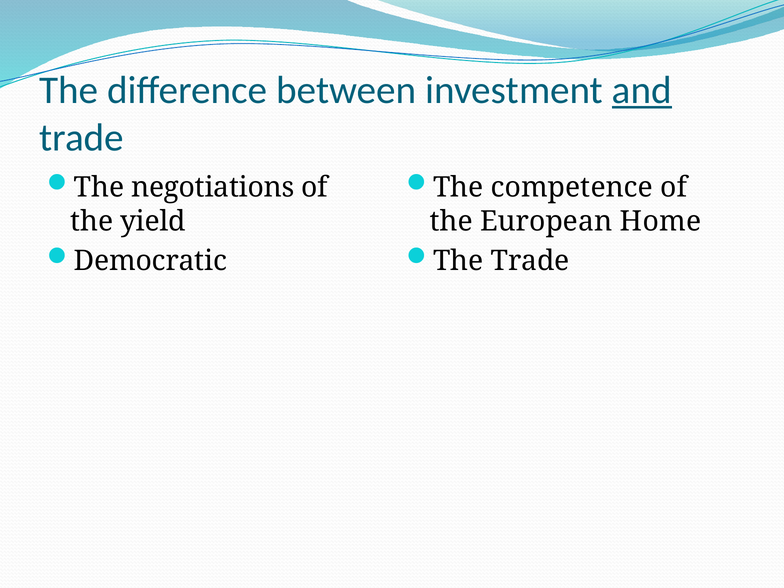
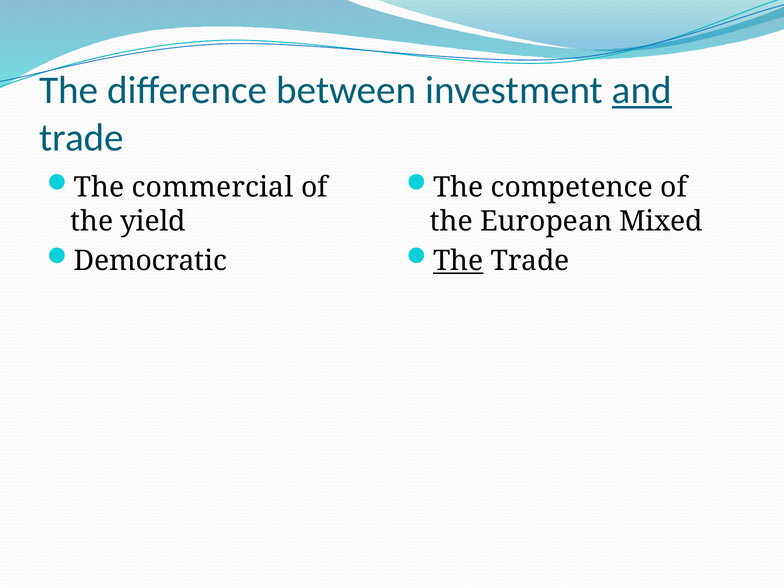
negotiations: negotiations -> commercial
Home: Home -> Mixed
The at (458, 261) underline: none -> present
